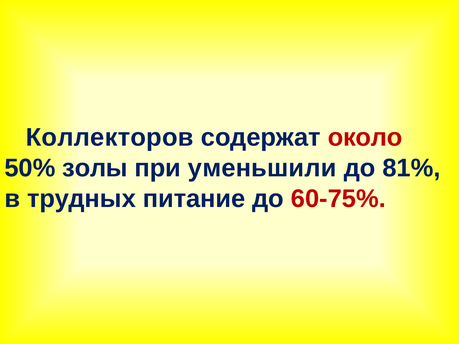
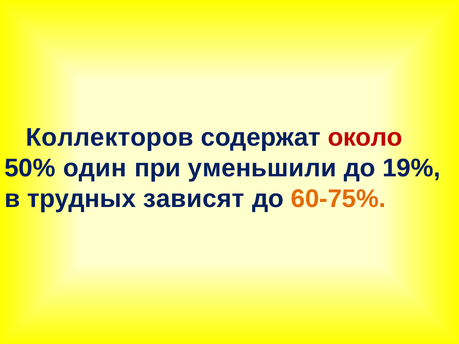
золы: золы -> один
81%: 81% -> 19%
питание: питание -> зависят
60-75% colour: red -> orange
